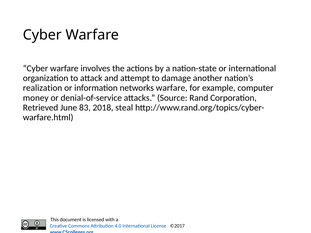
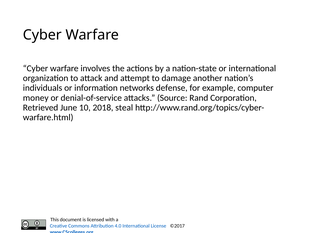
realization: realization -> individuals
networks warfare: warfare -> defense
83: 83 -> 10
